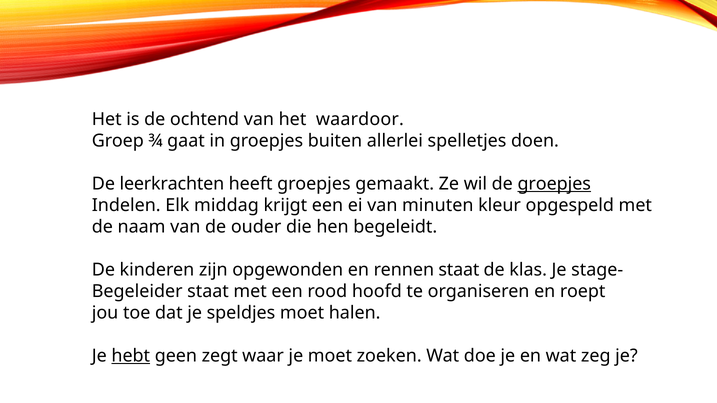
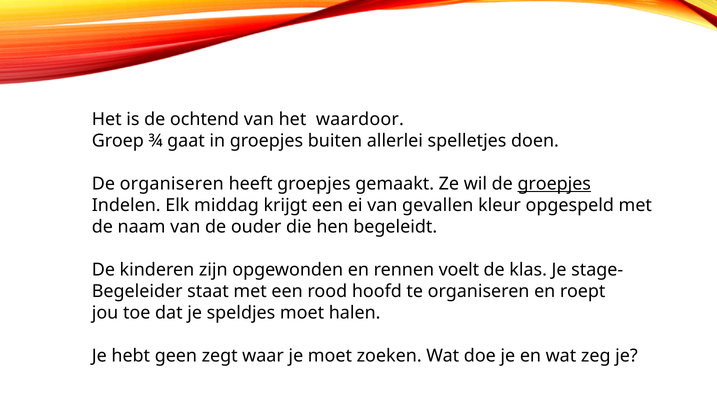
De leerkrachten: leerkrachten -> organiseren
minuten: minuten -> gevallen
rennen staat: staat -> voelt
hebt underline: present -> none
